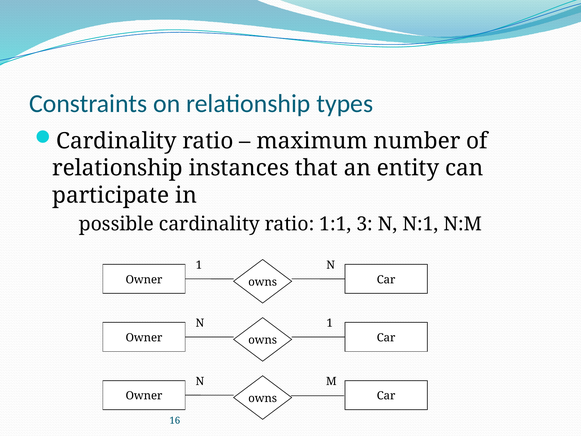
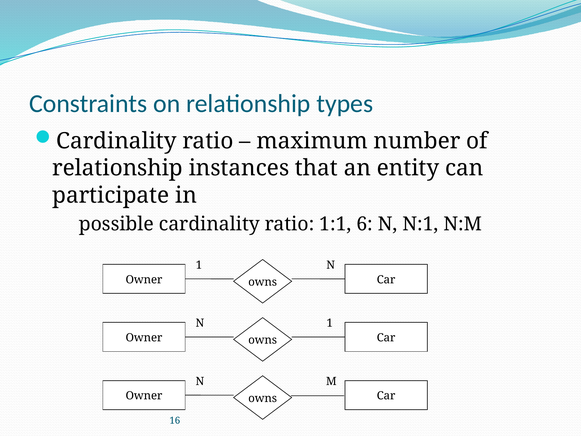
3: 3 -> 6
